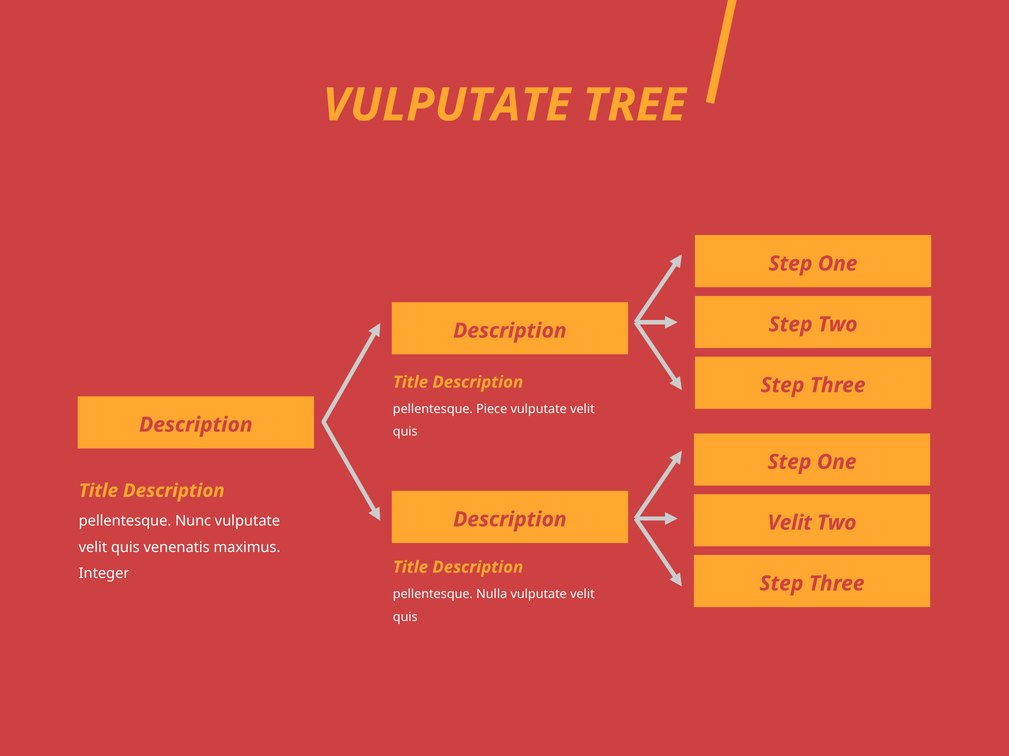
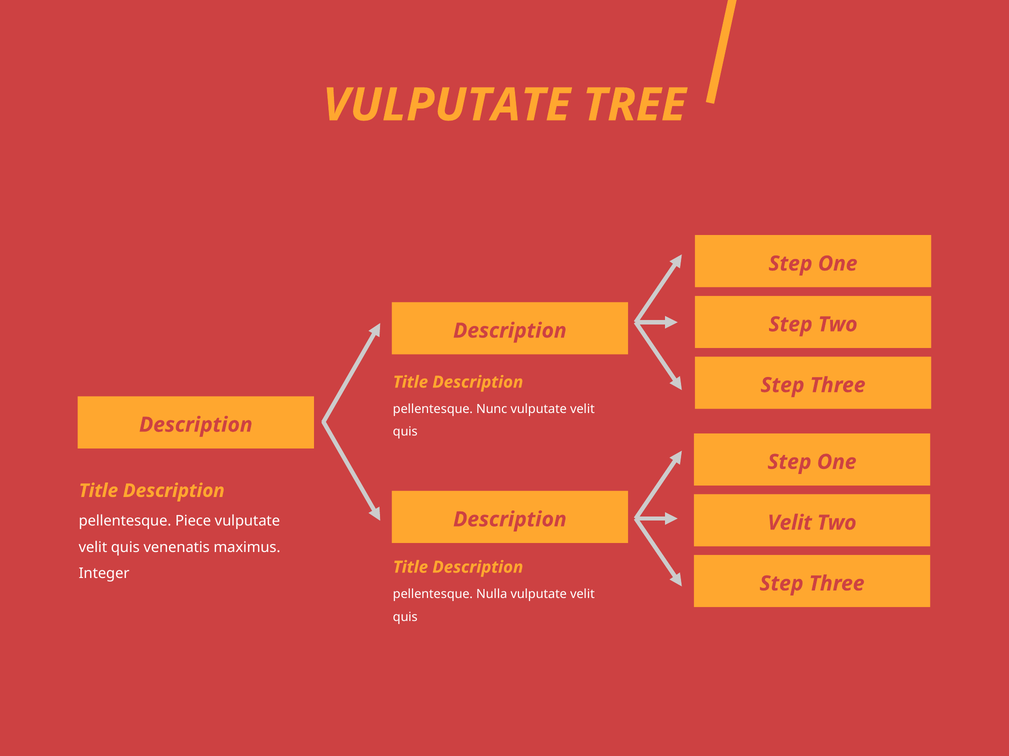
Piece: Piece -> Nunc
Nunc: Nunc -> Piece
